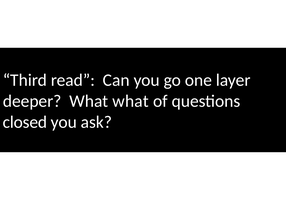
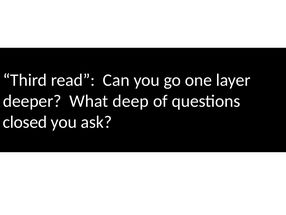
What what: what -> deep
